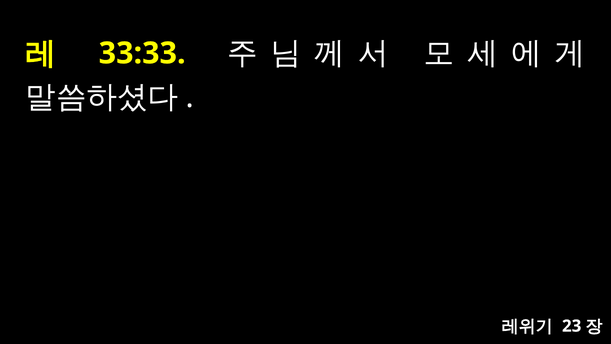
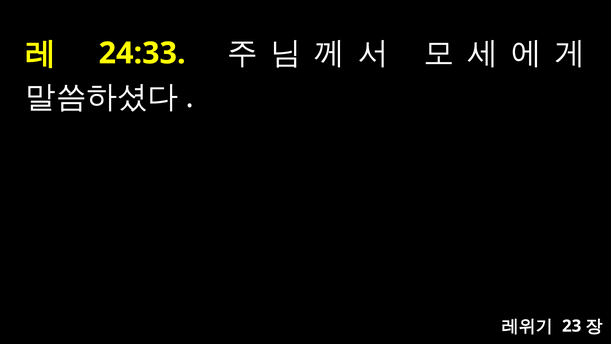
33:33: 33:33 -> 24:33
